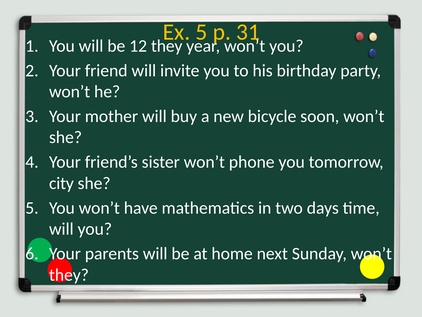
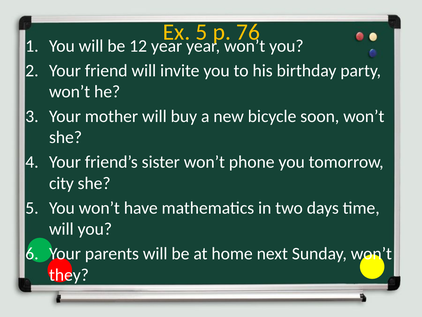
31: 31 -> 76
12 they: they -> year
